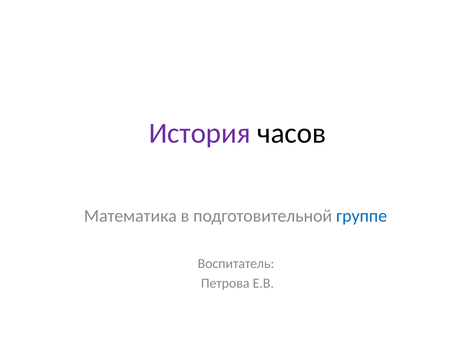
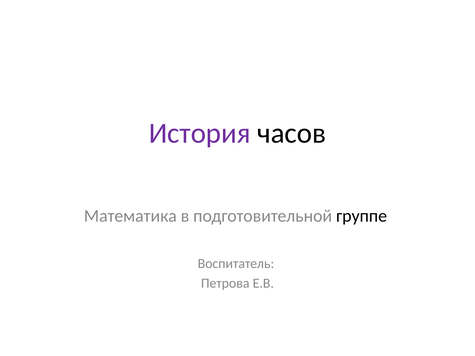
группе colour: blue -> black
